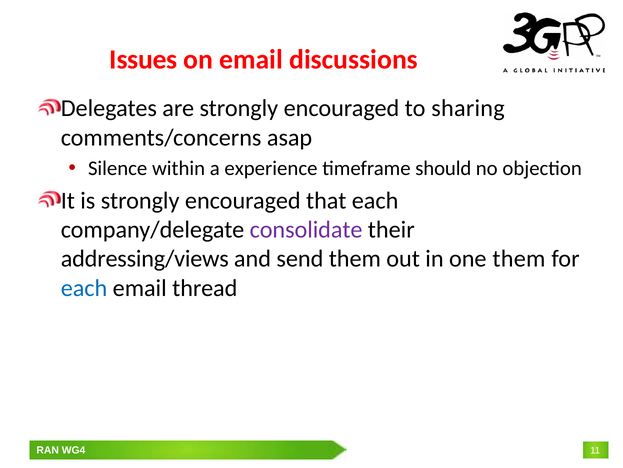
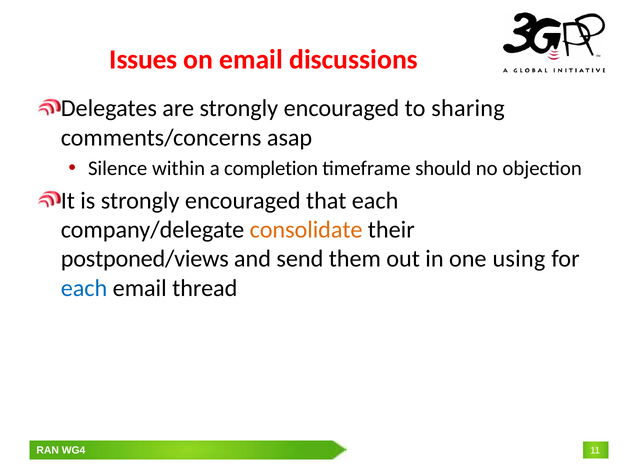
experience: experience -> completion
consolidate colour: purple -> orange
addressing/views: addressing/views -> postponed/views
one them: them -> using
